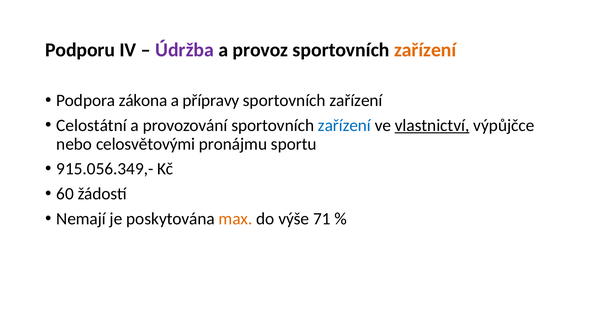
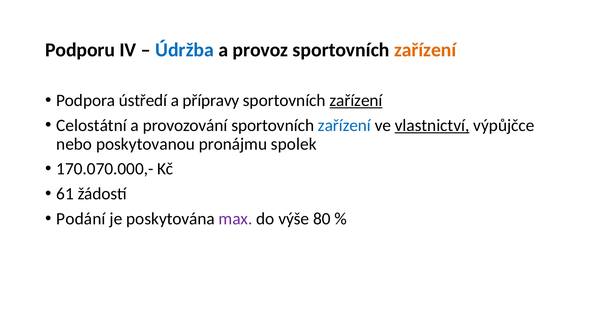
Údržba colour: purple -> blue
zákona: zákona -> ústředí
zařízení at (356, 100) underline: none -> present
celosvětovými: celosvětovými -> poskytovanou
sportu: sportu -> spolek
915.056.349,-: 915.056.349,- -> 170.070.000,-
60: 60 -> 61
Nemají: Nemají -> Podání
max colour: orange -> purple
71: 71 -> 80
